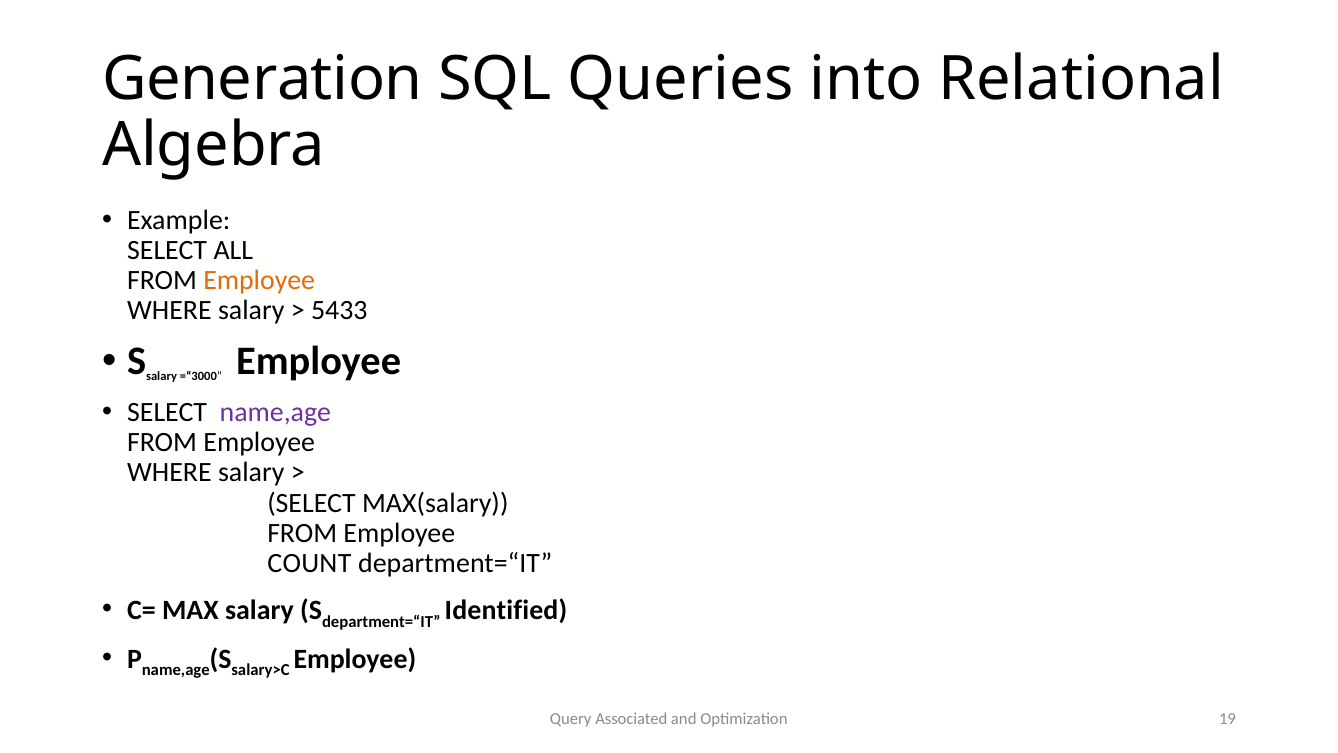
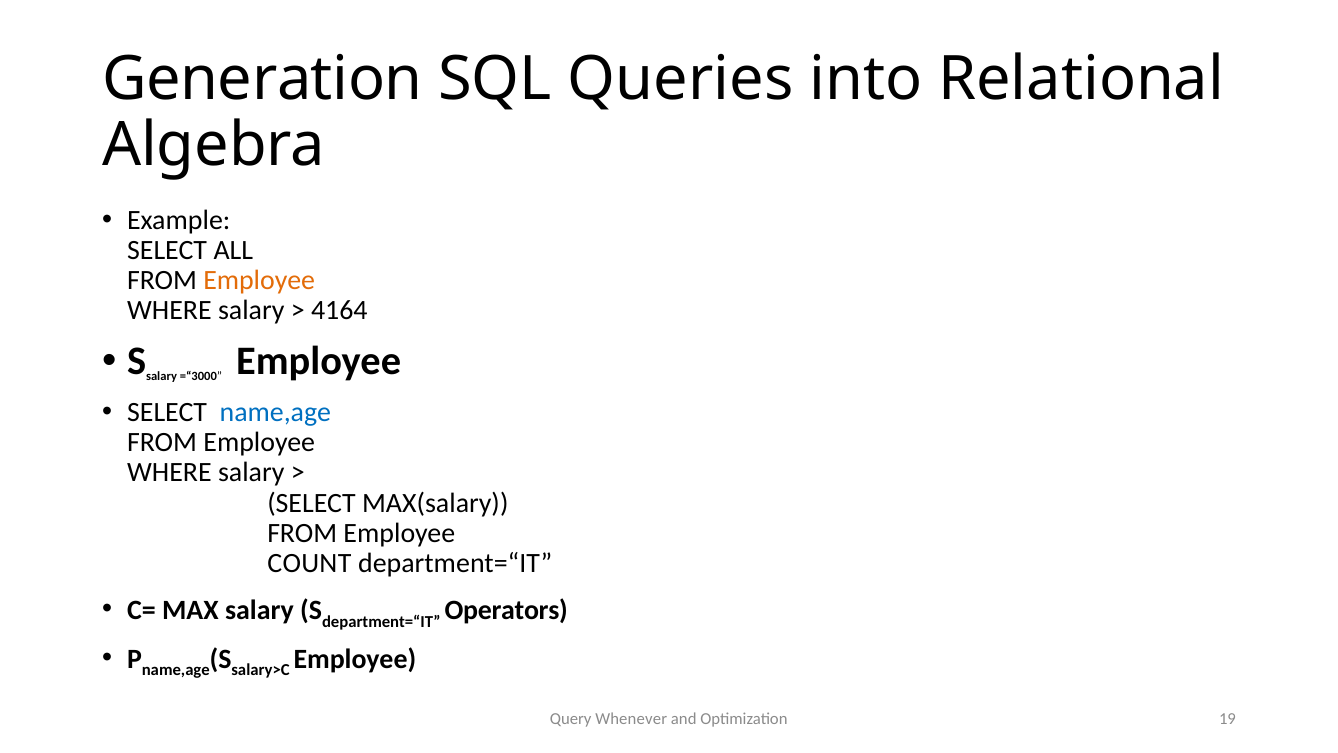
5433: 5433 -> 4164
name,age at (275, 412) colour: purple -> blue
Identified: Identified -> Operators
Associated: Associated -> Whenever
